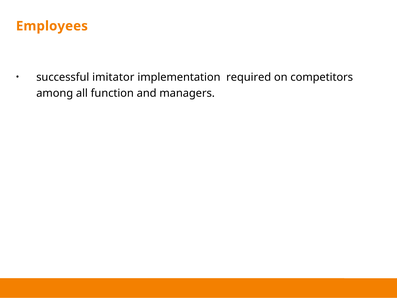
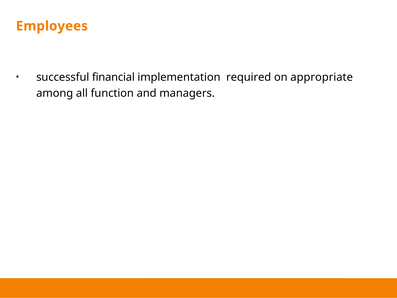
imitator: imitator -> financial
competitors: competitors -> appropriate
